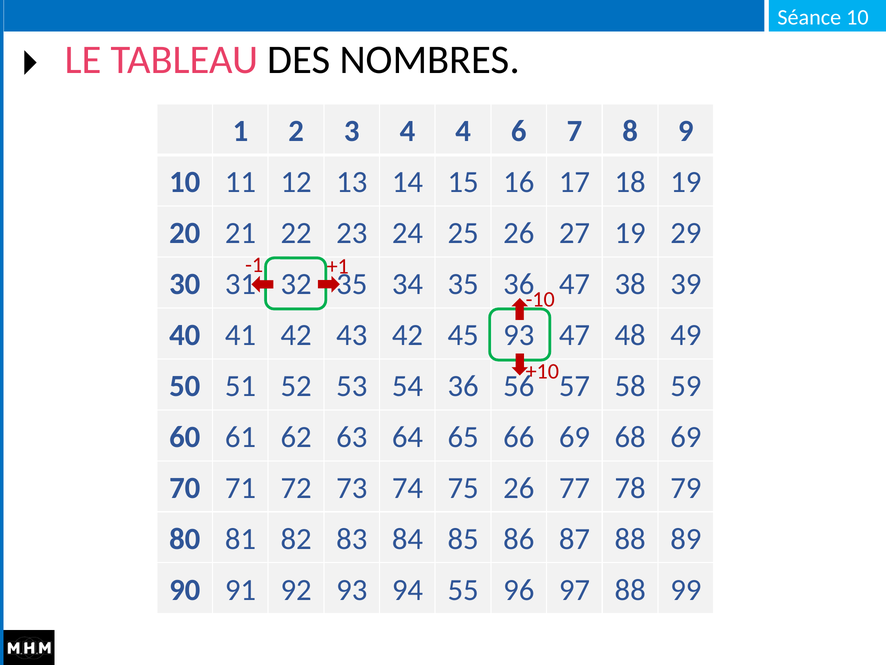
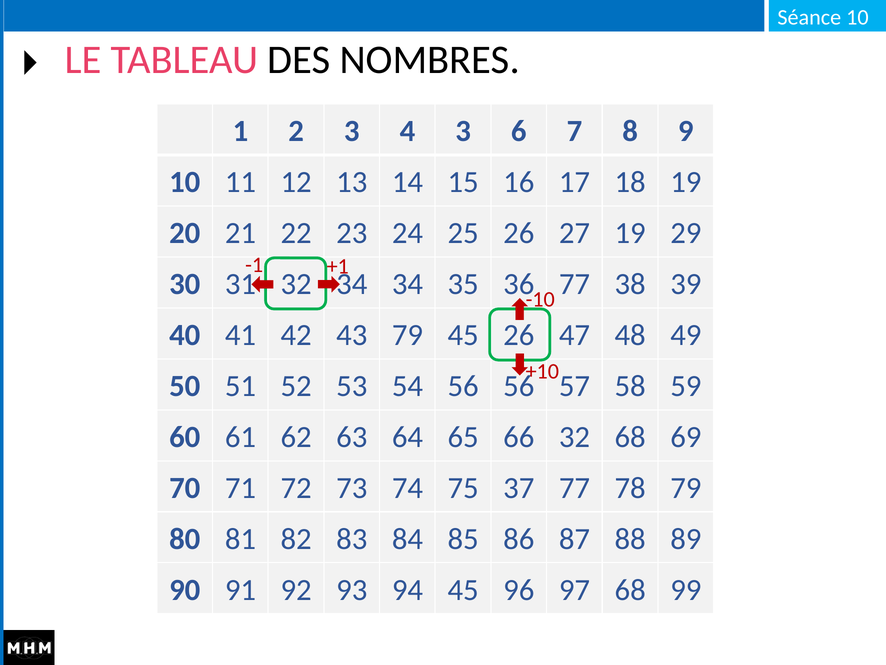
4 4: 4 -> 3
32 35: 35 -> 34
36 47: 47 -> 77
43 42: 42 -> 79
45 93: 93 -> 26
54 36: 36 -> 56
66 69: 69 -> 32
75 26: 26 -> 37
94 55: 55 -> 45
97 88: 88 -> 68
